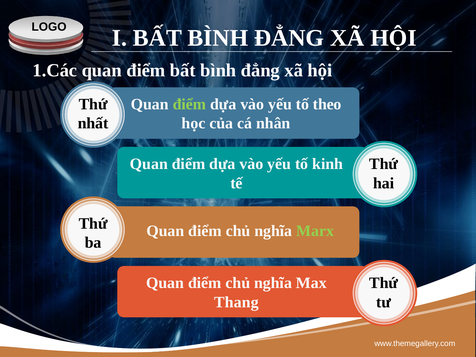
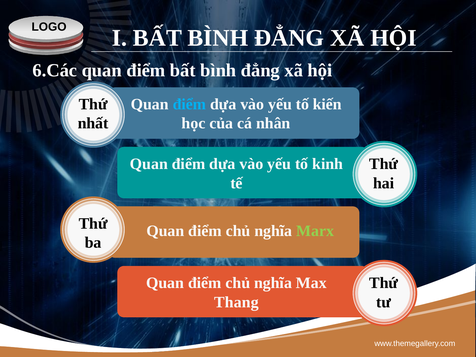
1.Các: 1.Các -> 6.Các
điểm at (189, 104) colour: light green -> light blue
theo: theo -> kiến
